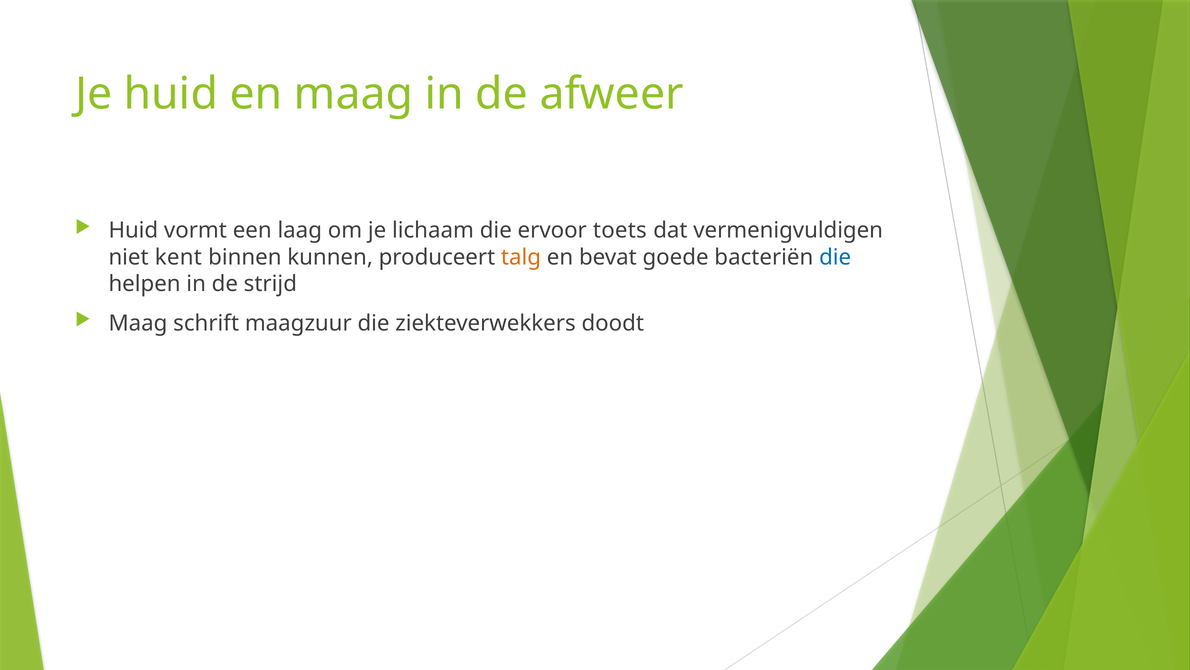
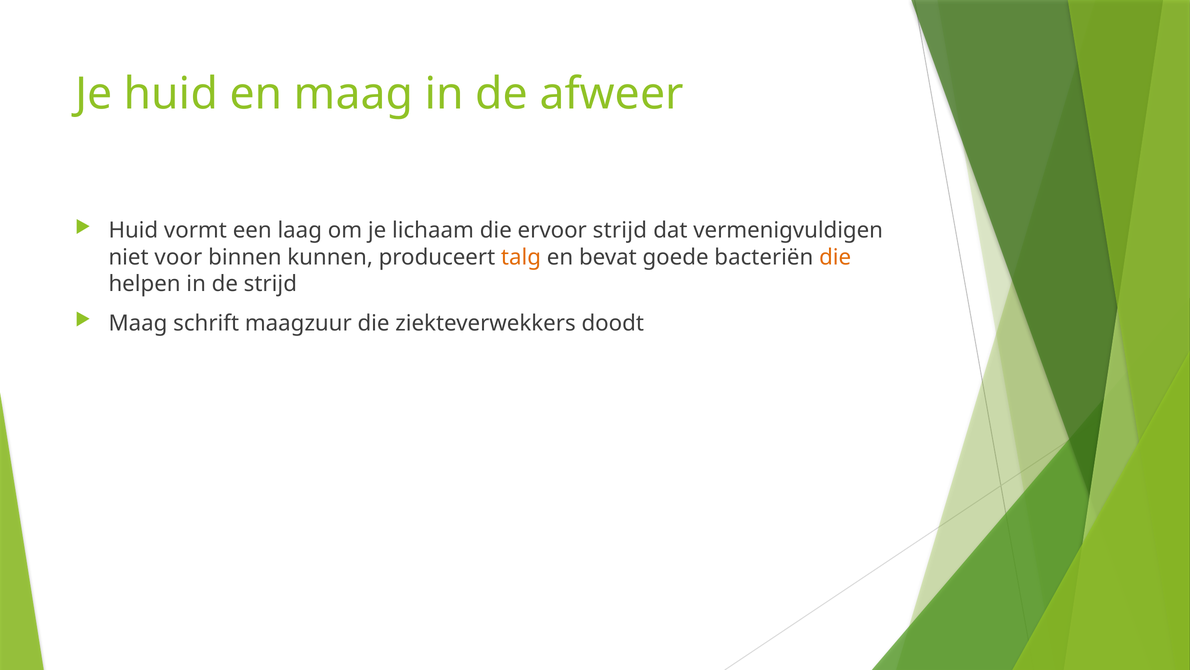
ervoor toets: toets -> strijd
kent: kent -> voor
die at (835, 257) colour: blue -> orange
